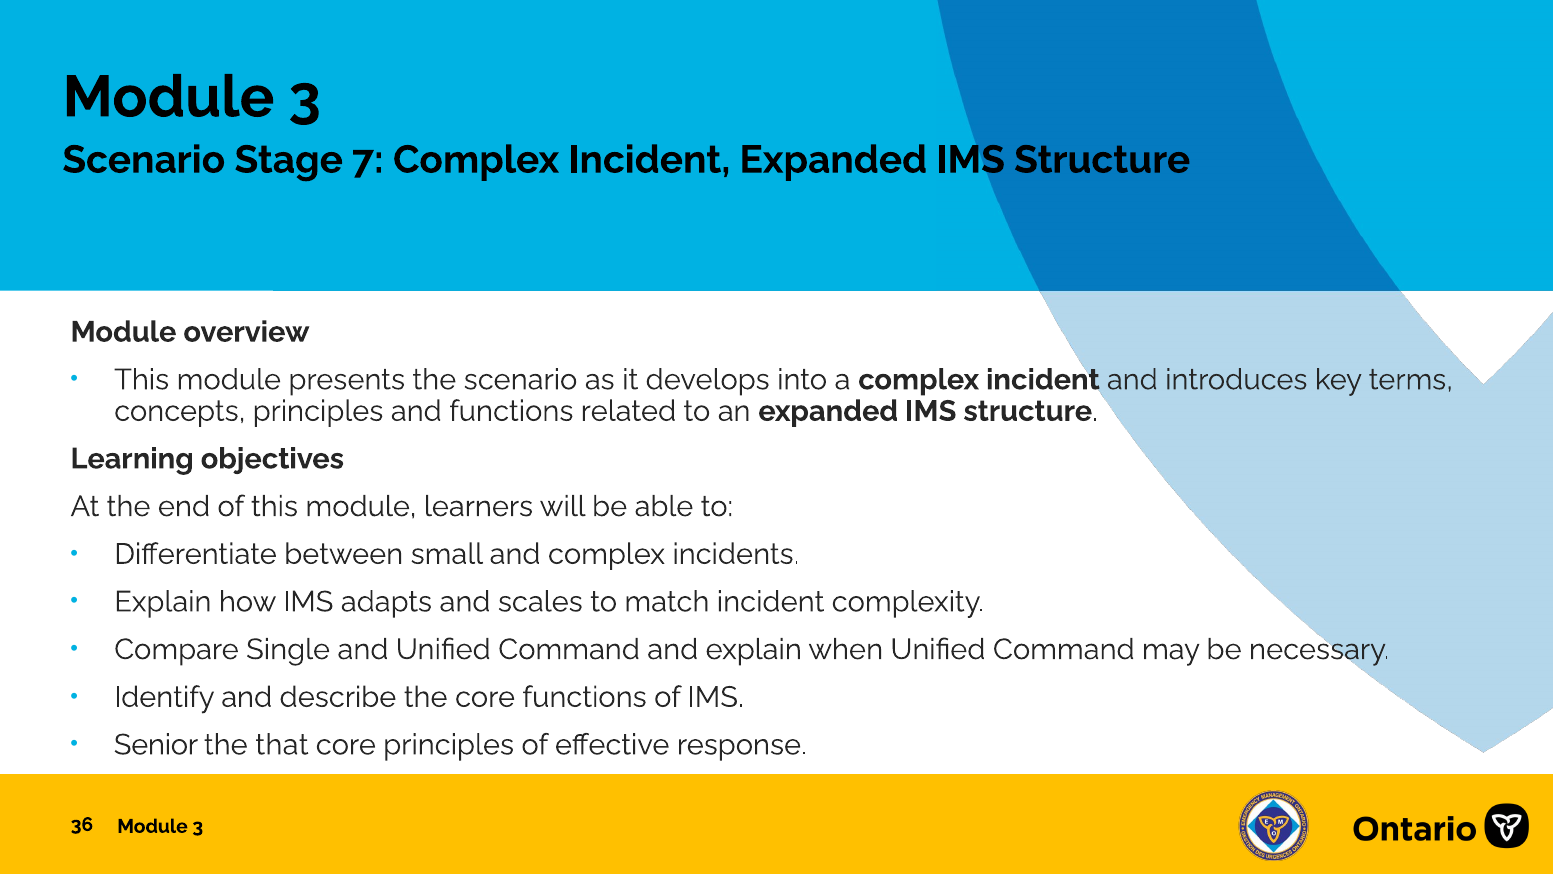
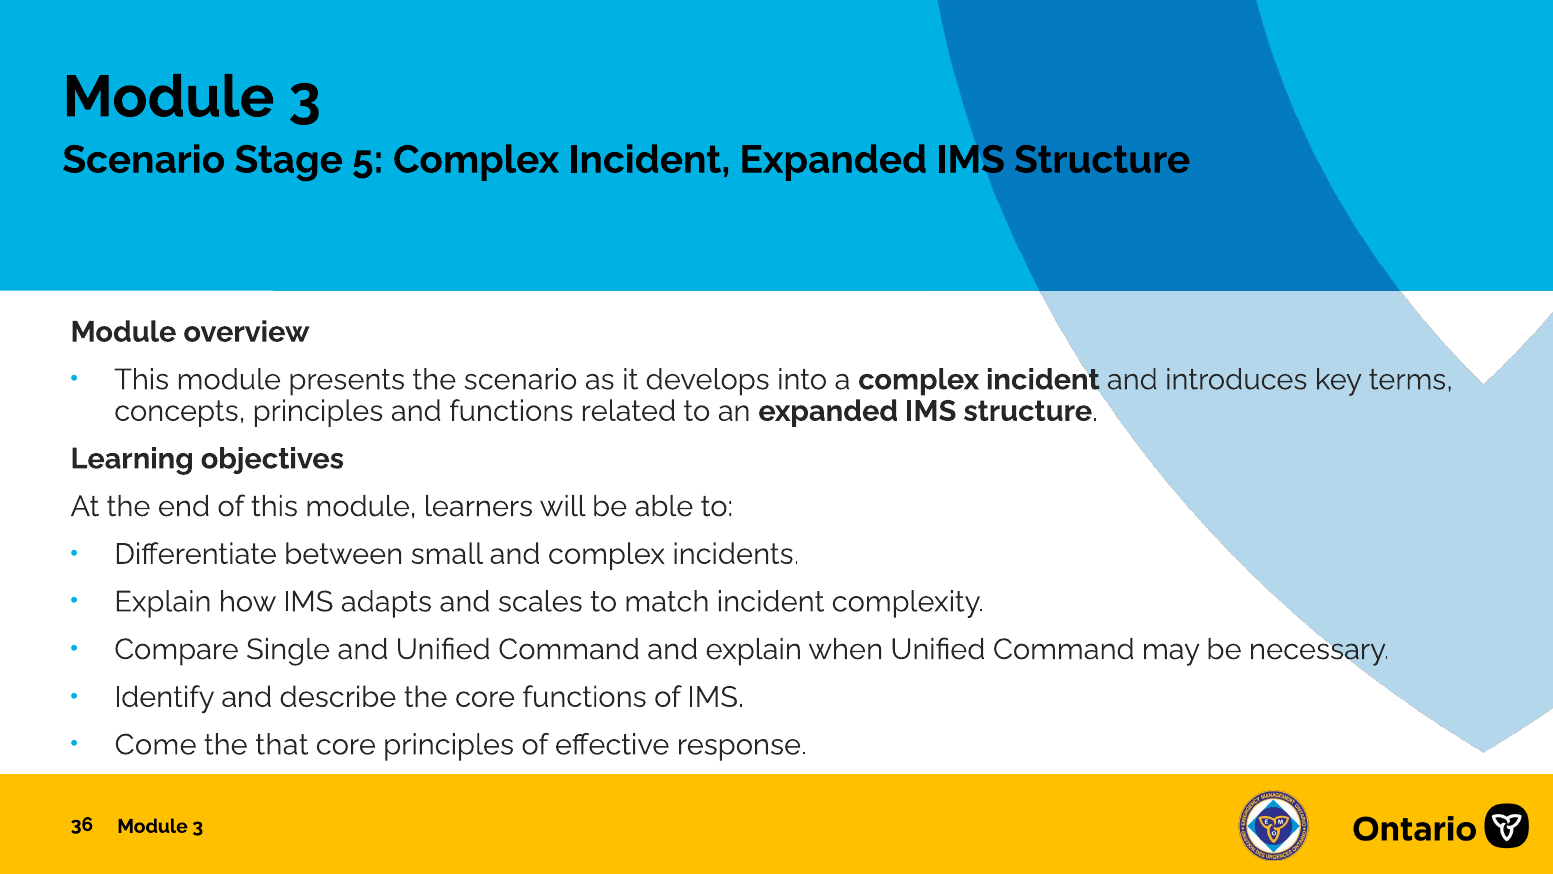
7: 7 -> 5
Senior: Senior -> Come
